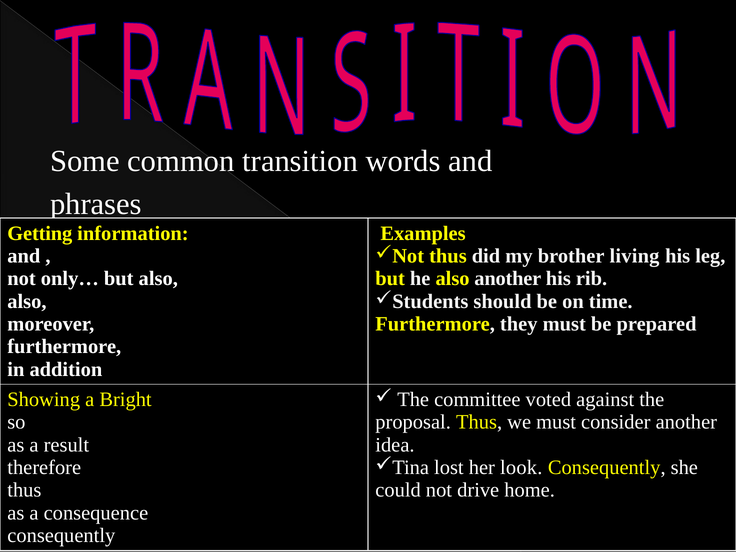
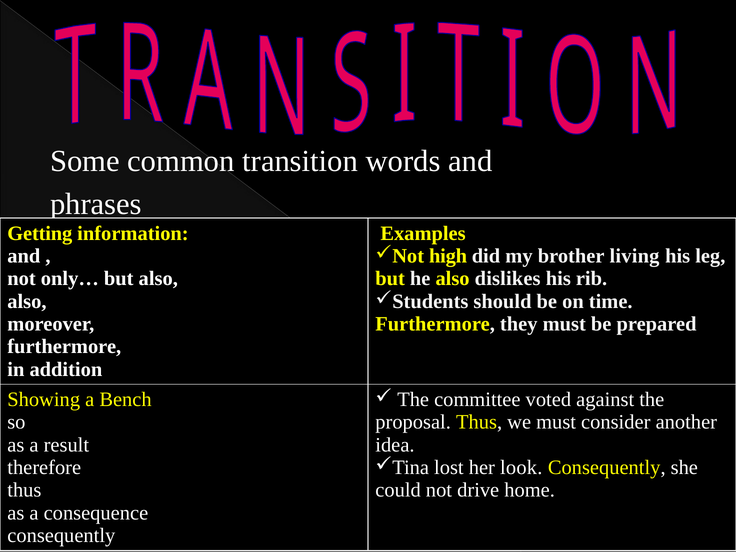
thus at (448, 256): thus -> high
also another: another -> dislikes
Bright: Bright -> Bench
